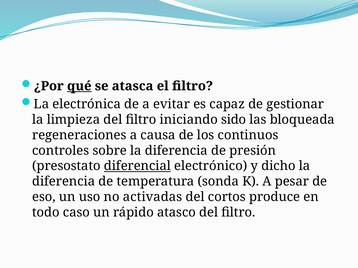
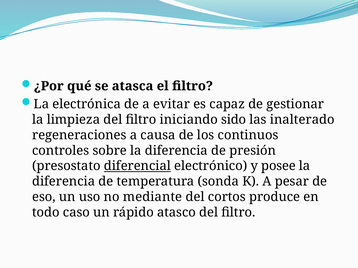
qué underline: present -> none
bloqueada: bloqueada -> inalterado
dicho: dicho -> posee
activadas: activadas -> mediante
